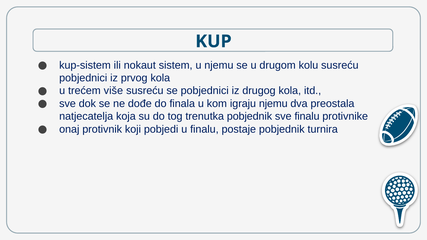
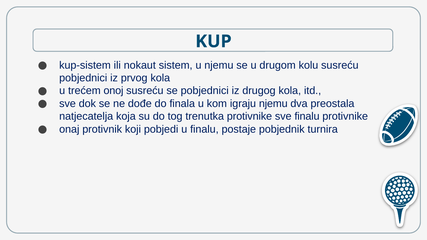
više: više -> onoj
trenutka pobjednik: pobjednik -> protivnike
